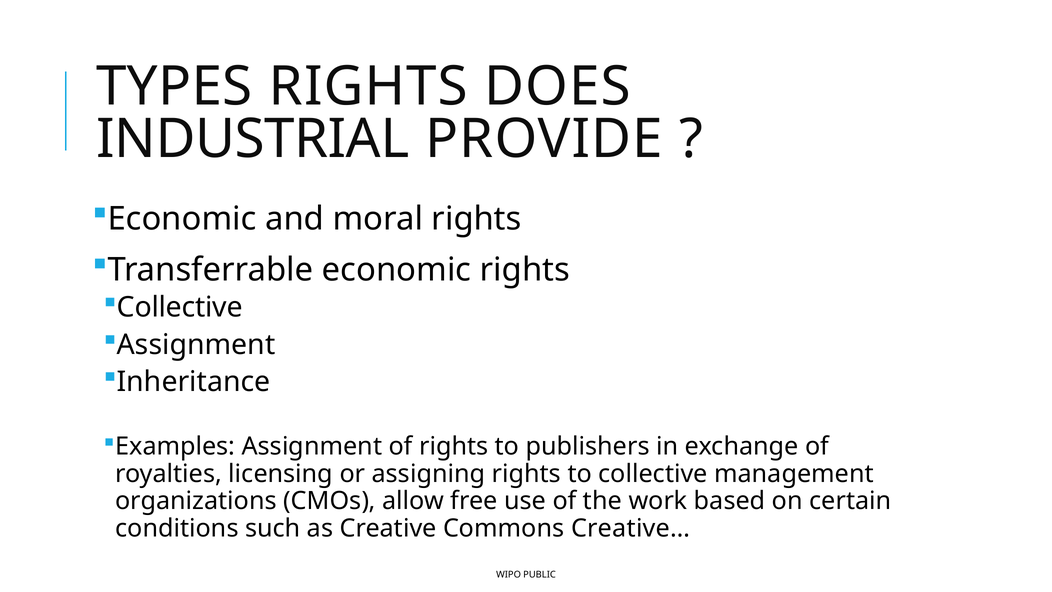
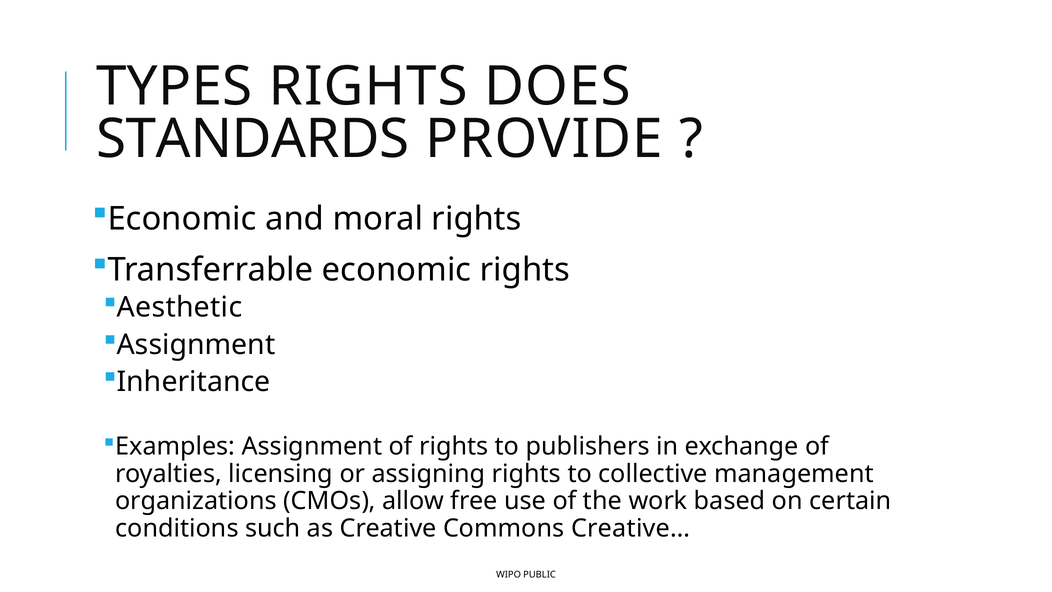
INDUSTRIAL: INDUSTRIAL -> STANDARDS
Collective at (180, 307): Collective -> Aesthetic
